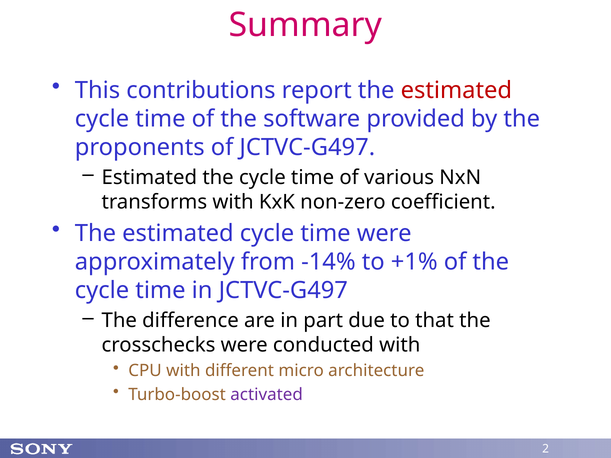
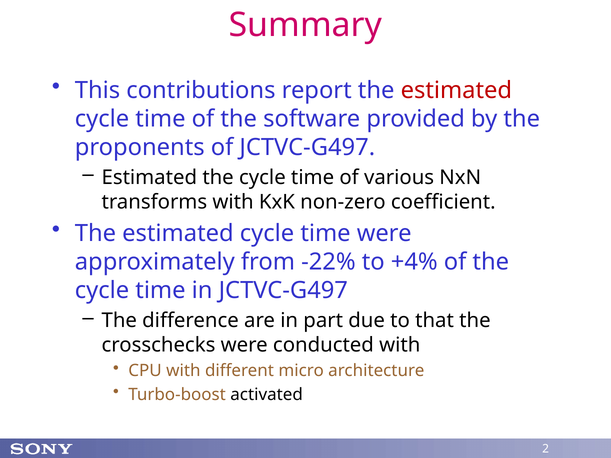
-14%: -14% -> -22%
+1%: +1% -> +4%
activated colour: purple -> black
